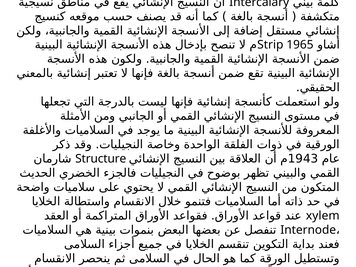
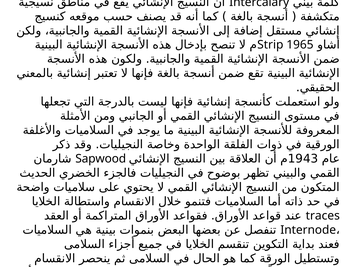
Structure: Structure -> Sapwood
xylem: xylem -> traces
